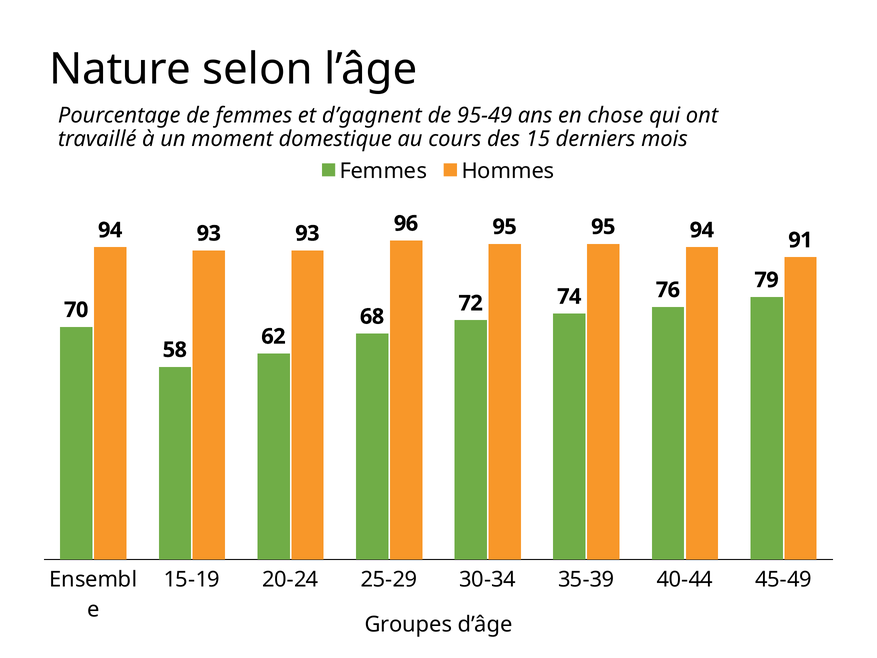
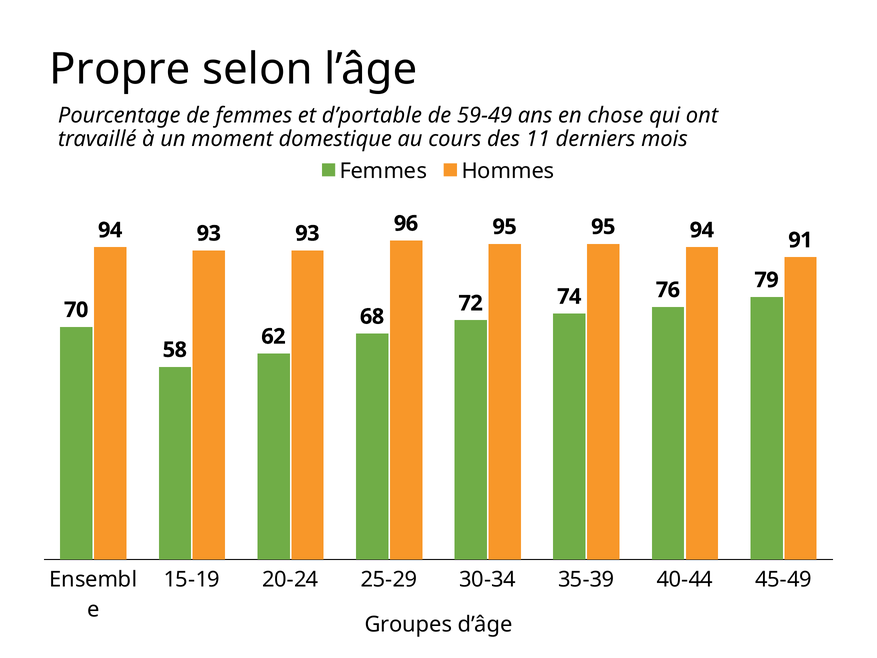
Nature: Nature -> Propre
d’gagnent: d’gagnent -> d’portable
95-49: 95-49 -> 59-49
15: 15 -> 11
